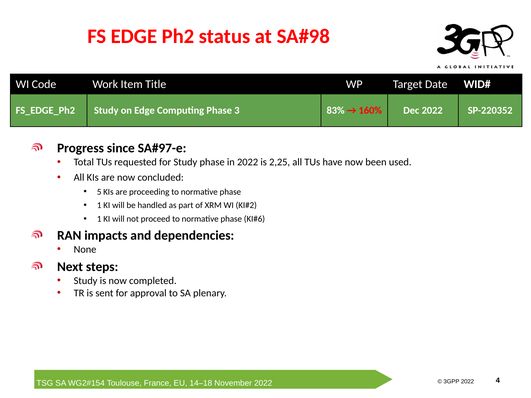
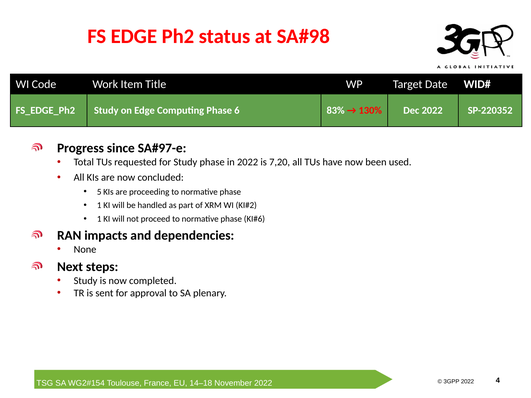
3: 3 -> 6
160%: 160% -> 130%
2,25: 2,25 -> 7,20
